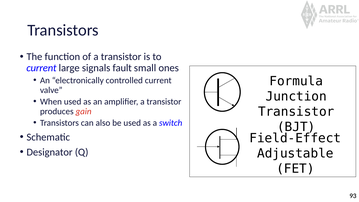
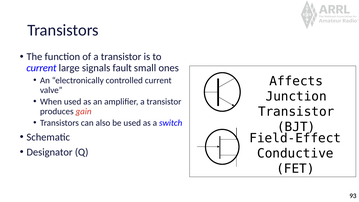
Formula: Formula -> Affects
Adjustable: Adjustable -> Conductive
